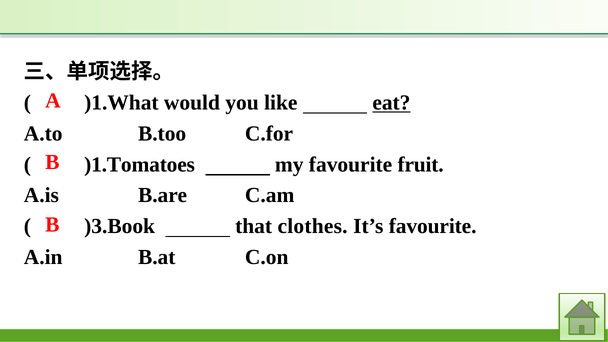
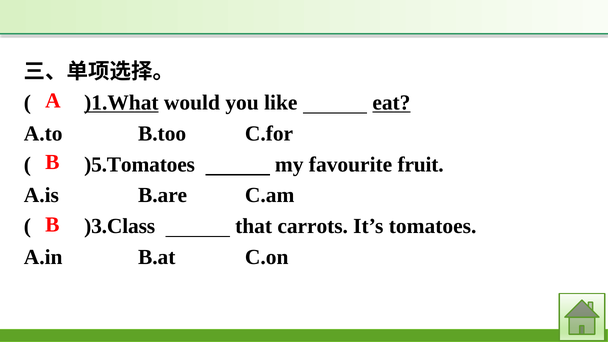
)1.What underline: none -> present
)1.Tomatoes: )1.Tomatoes -> )5.Tomatoes
)3.Book: )3.Book -> )3.Class
clothes: clothes -> carrots
It’s favourite: favourite -> tomatoes
